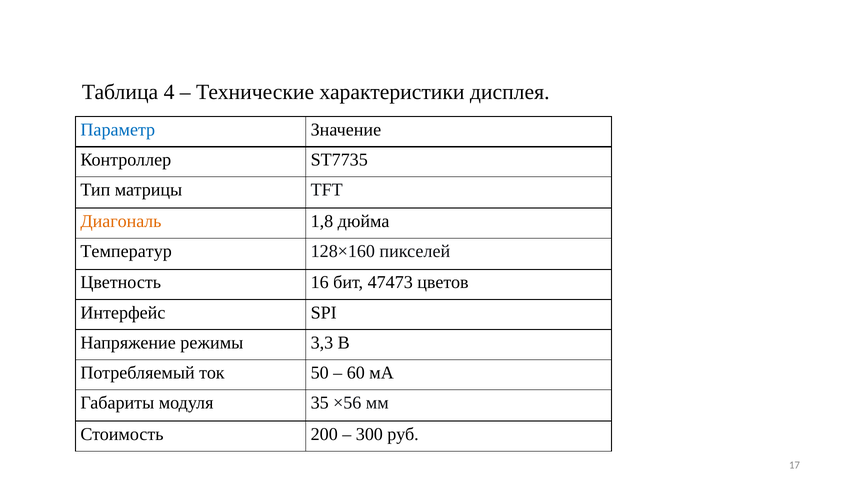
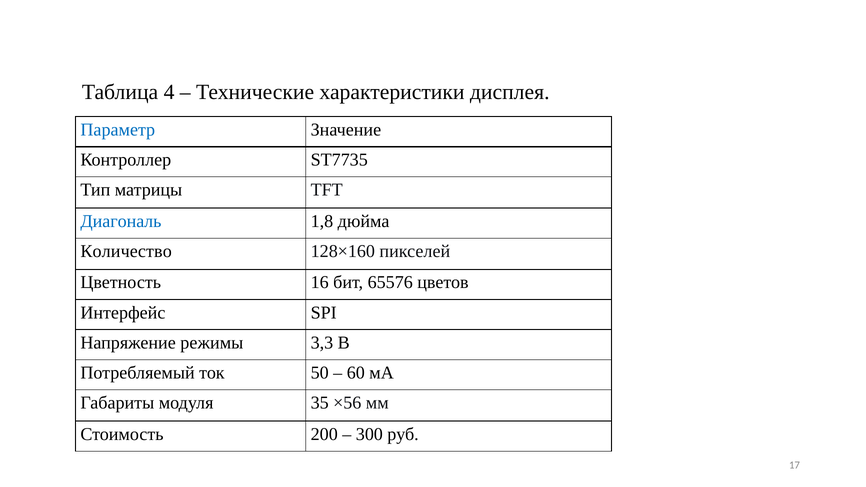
Диагональ colour: orange -> blue
Температур: Температур -> Количество
47473: 47473 -> 65576
